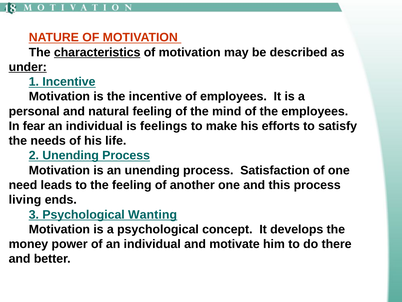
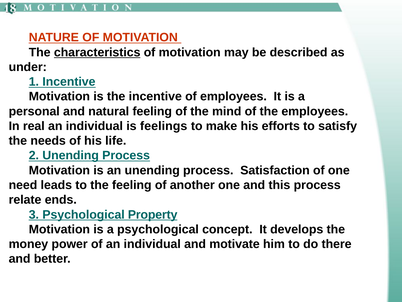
under underline: present -> none
fear: fear -> real
living: living -> relate
Wanting: Wanting -> Property
